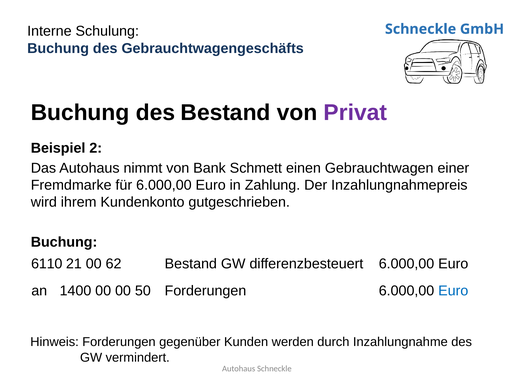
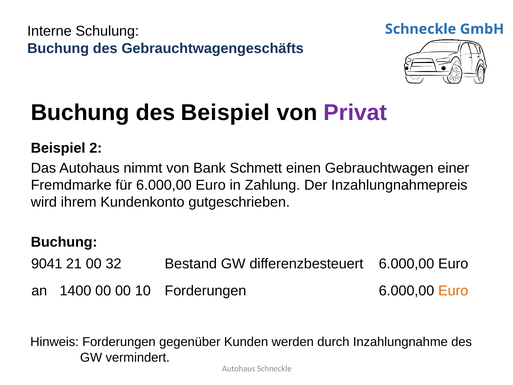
des Bestand: Bestand -> Beispiel
6110: 6110 -> 9041
62: 62 -> 32
50: 50 -> 10
Euro at (453, 291) colour: blue -> orange
